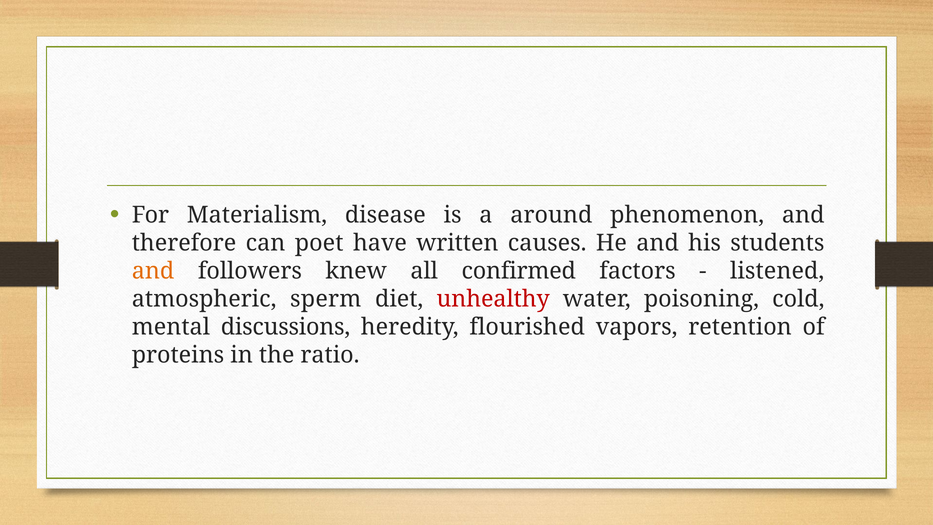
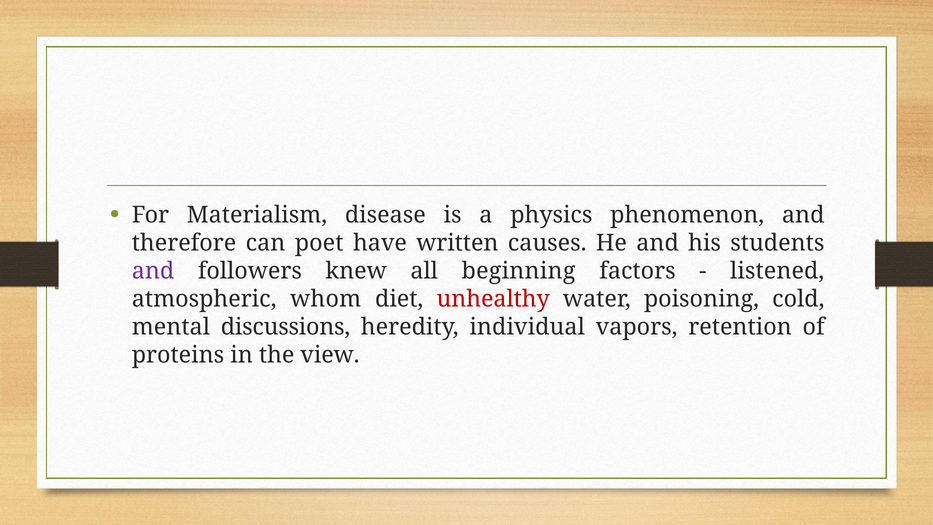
around: around -> physics
and at (153, 271) colour: orange -> purple
confirmed: confirmed -> beginning
sperm: sperm -> whom
flourished: flourished -> individual
ratio: ratio -> view
